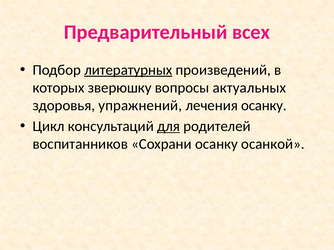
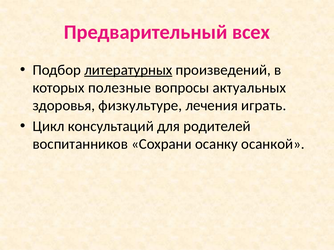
зверюшку: зверюшку -> полезные
упражнений: упражнений -> физкультуре
лечения осанку: осанку -> играть
для underline: present -> none
